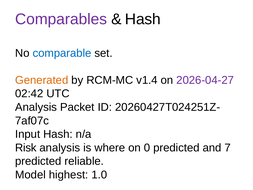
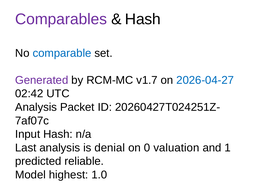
Generated colour: orange -> purple
v1.4: v1.4 -> v1.7
2026-04-27 colour: purple -> blue
Risk: Risk -> Last
where: where -> denial
0 predicted: predicted -> valuation
7: 7 -> 1
